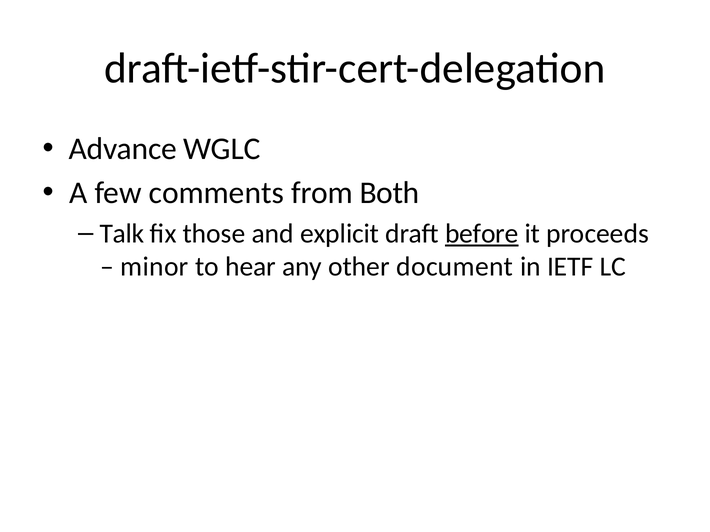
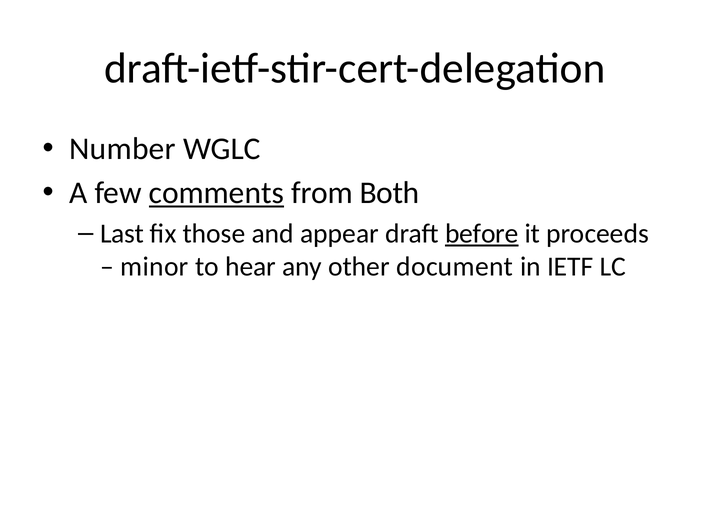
Advance: Advance -> Number
comments underline: none -> present
Talk: Talk -> Last
explicit: explicit -> appear
